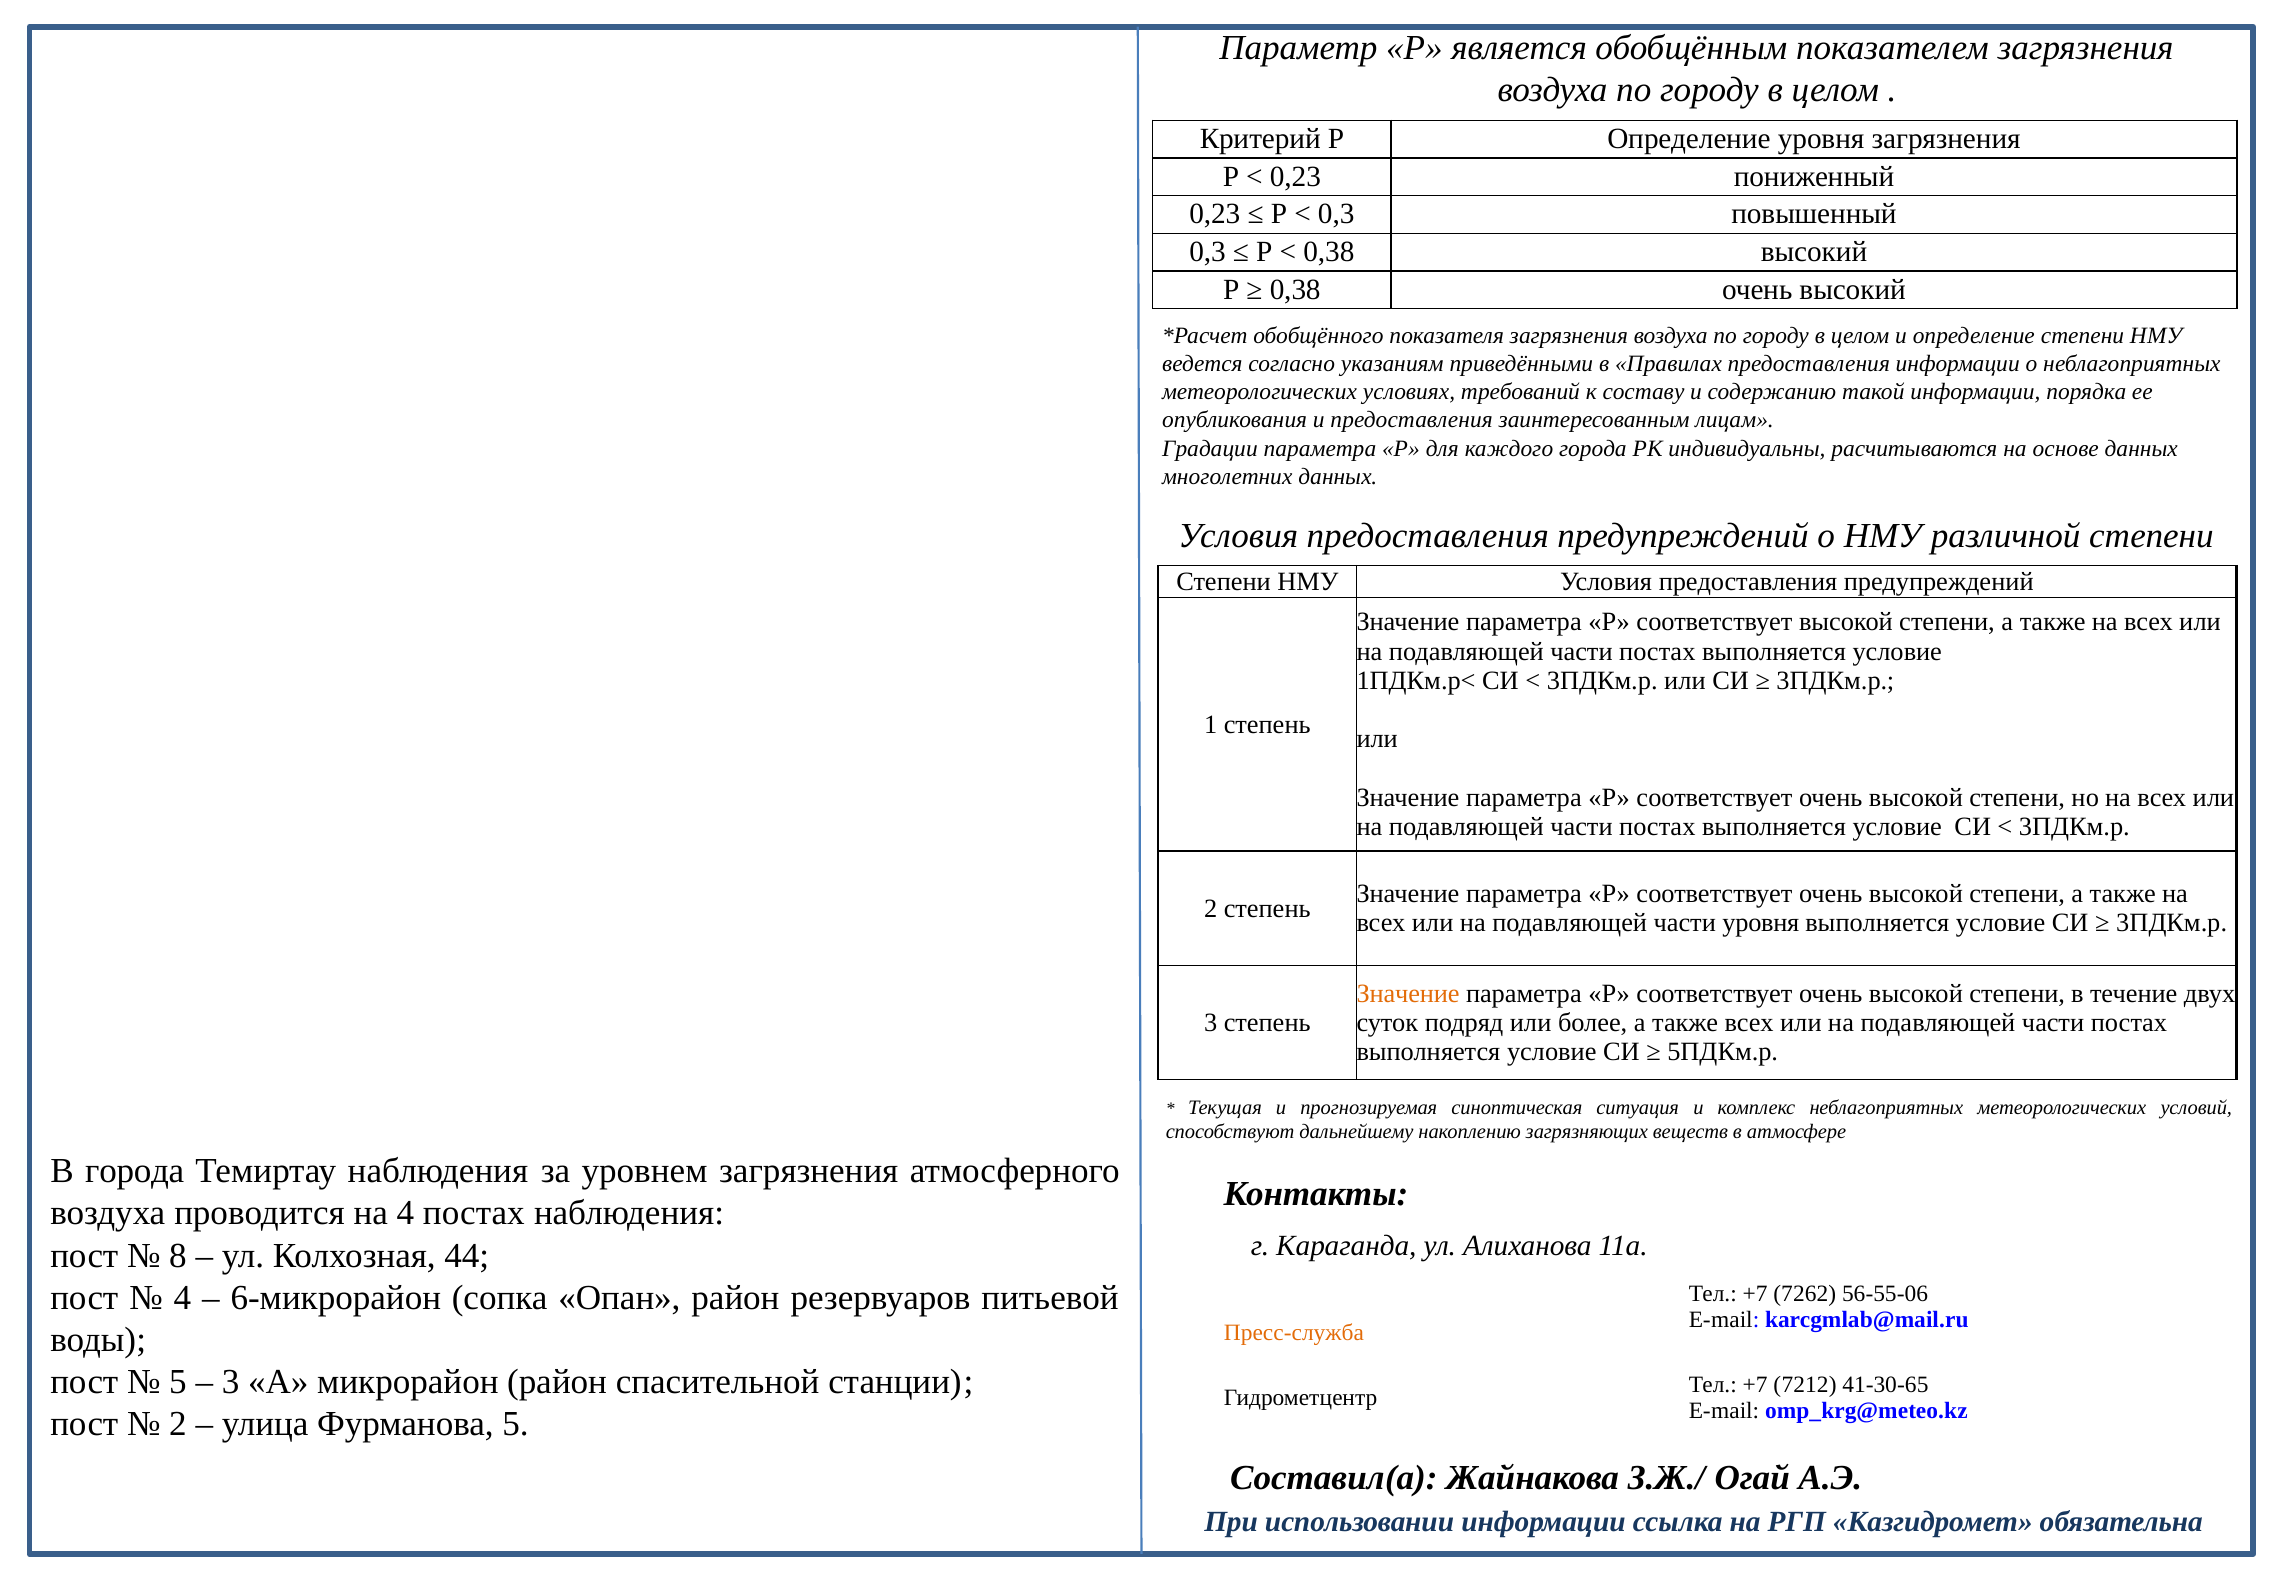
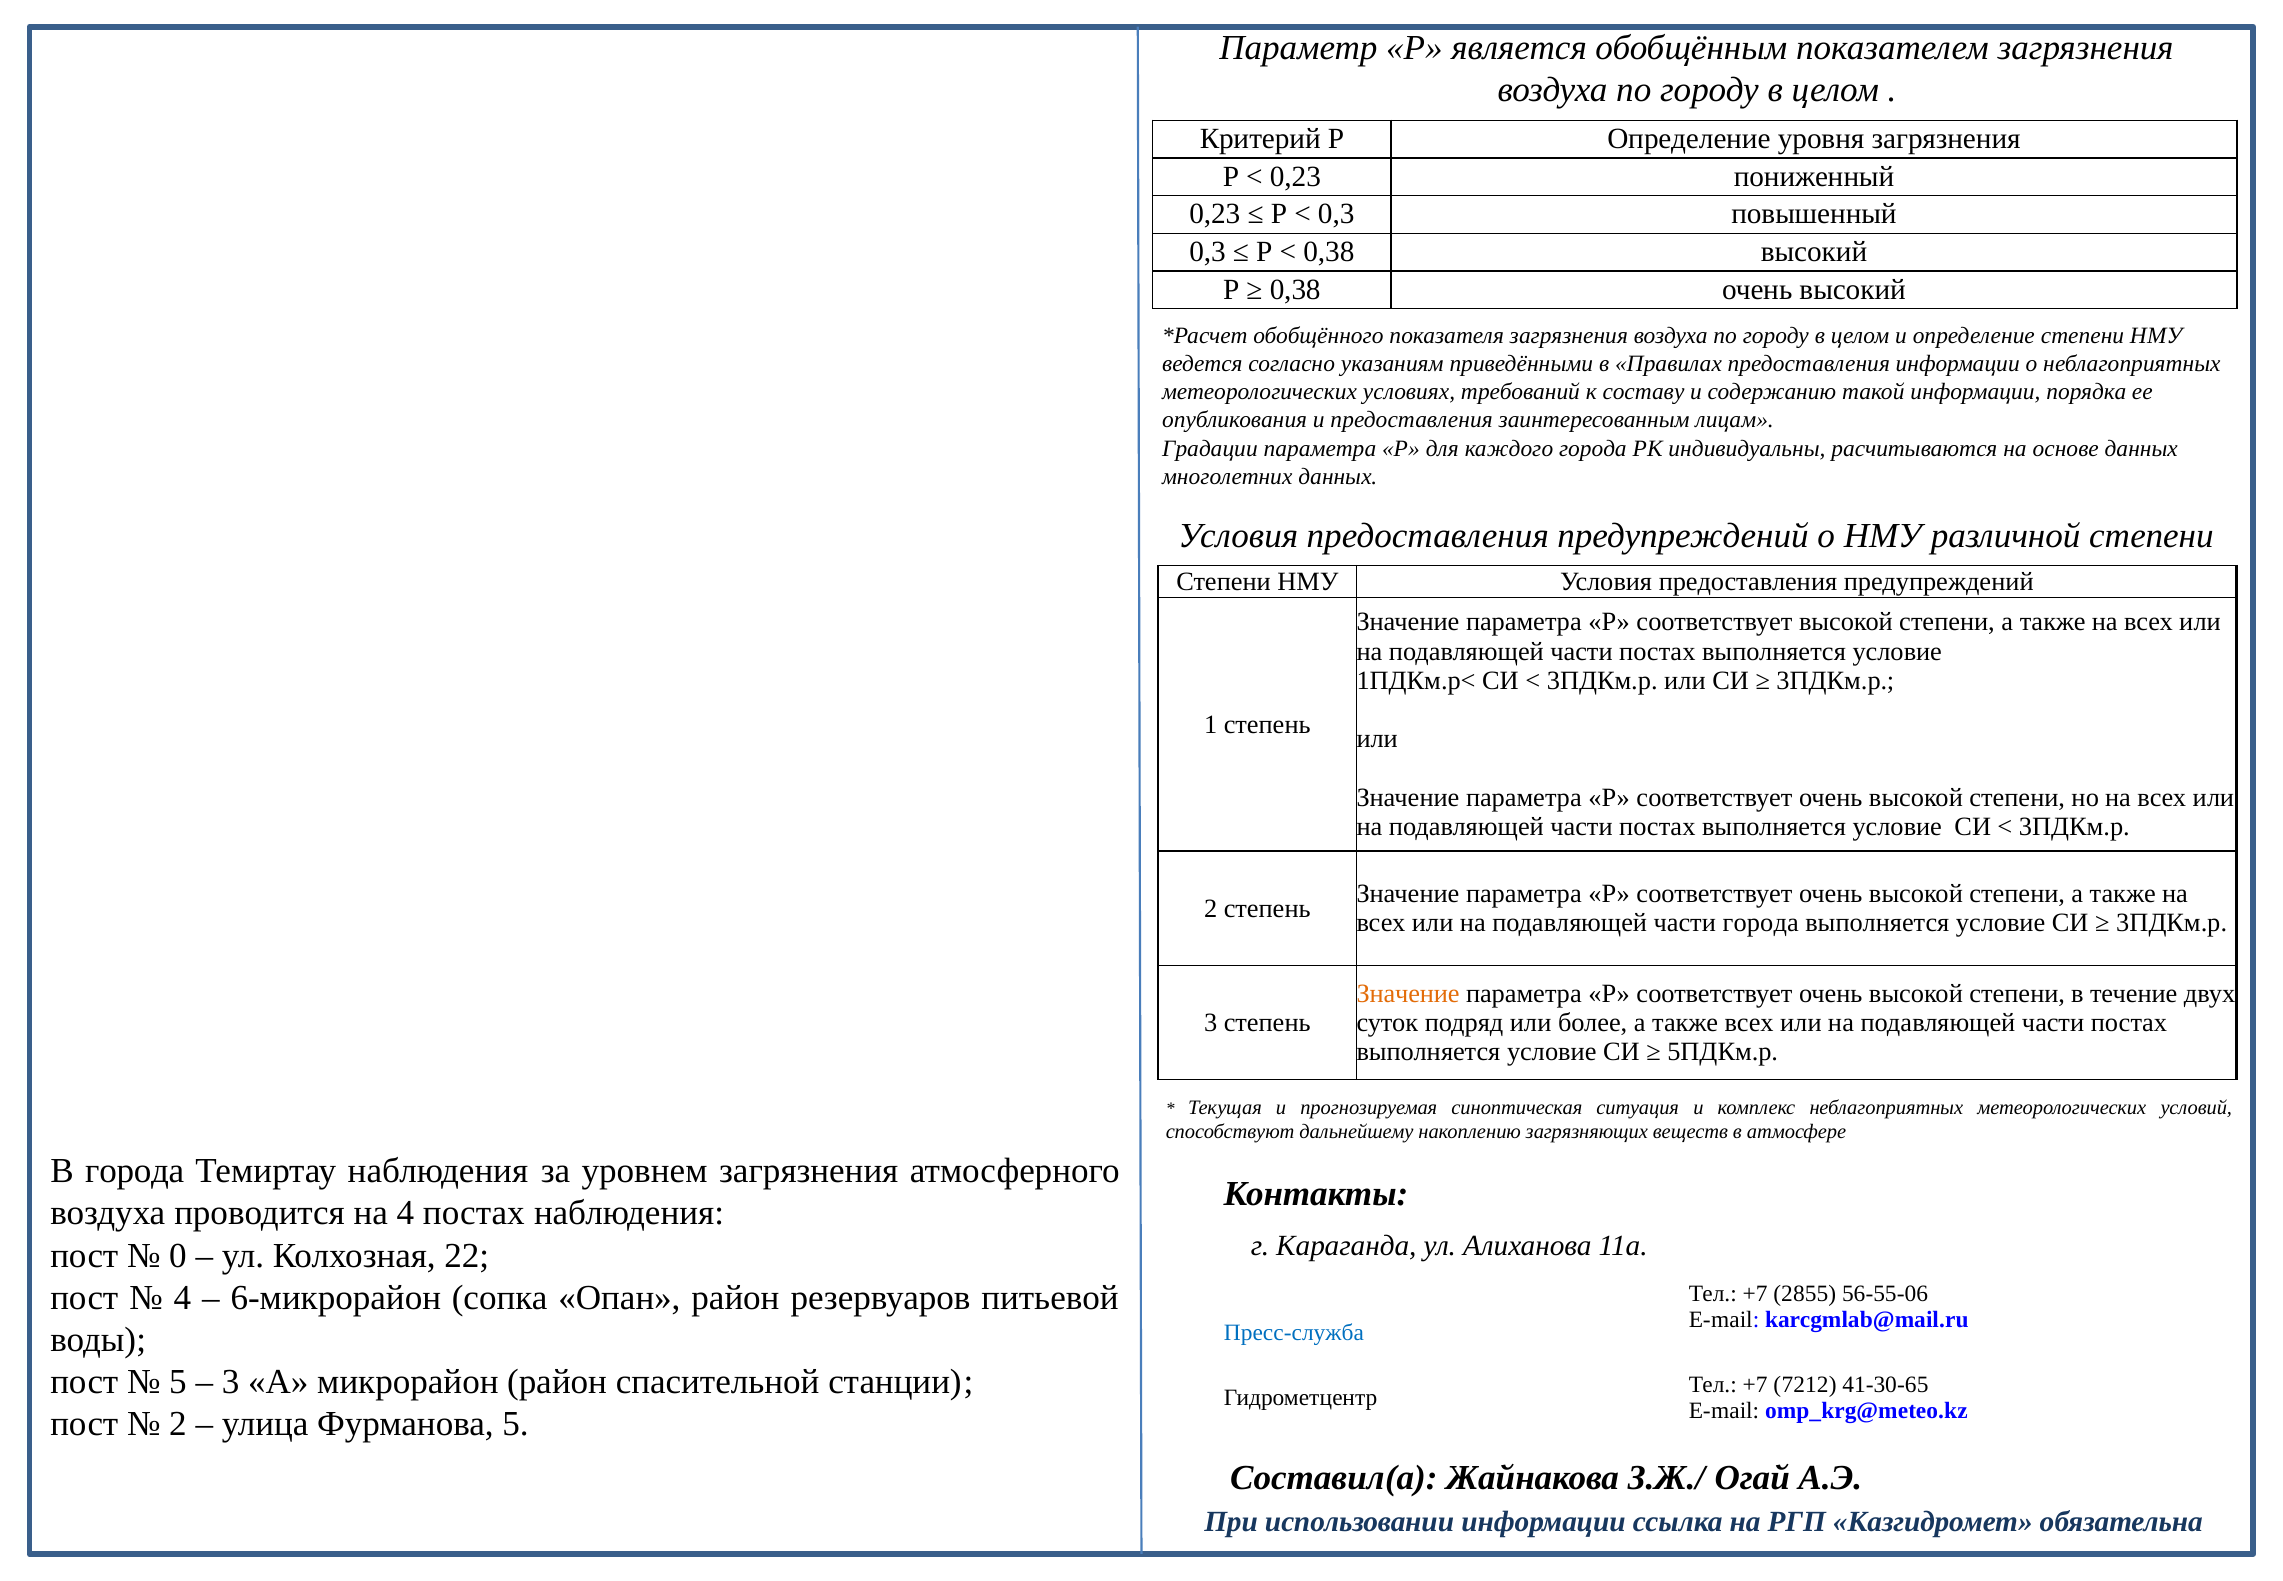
части уровня: уровня -> города
8: 8 -> 0
44: 44 -> 22
7262: 7262 -> 2855
Пресс-служба colour: orange -> blue
